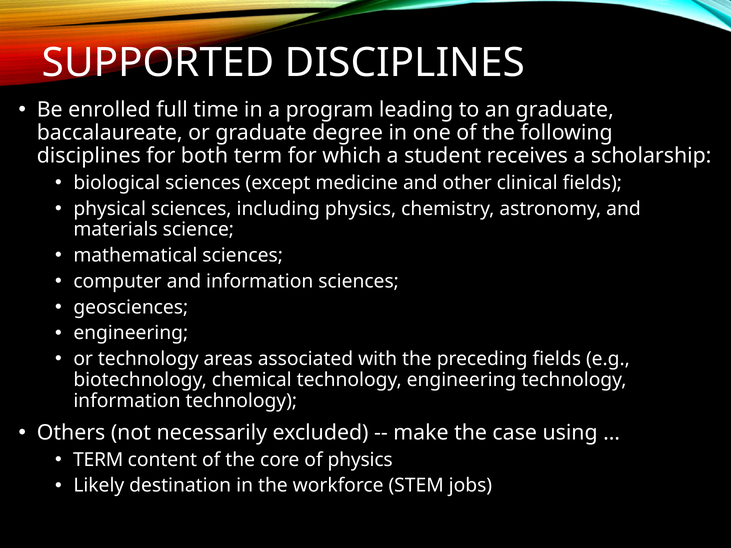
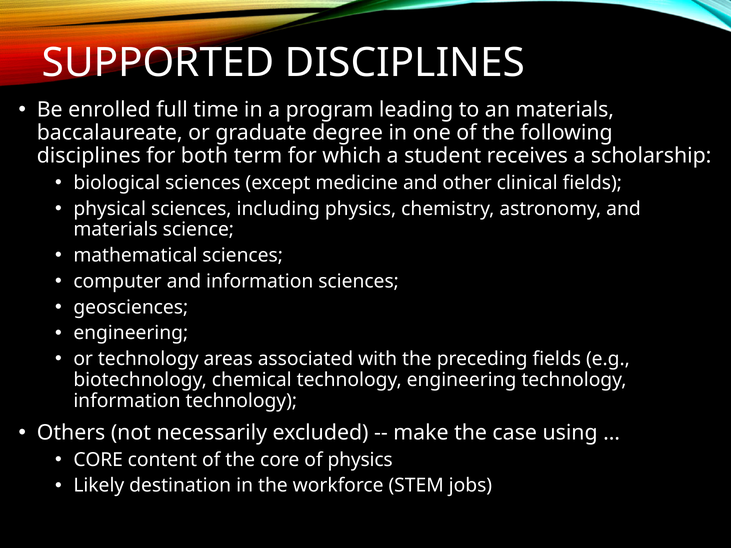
an graduate: graduate -> materials
TERM at (98, 460): TERM -> CORE
